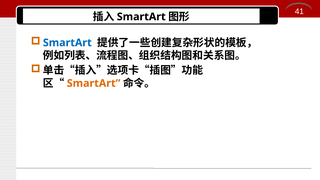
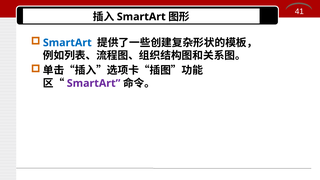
SmartArt at (94, 83) colour: orange -> purple
